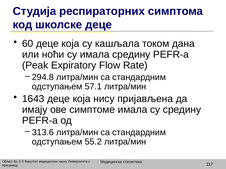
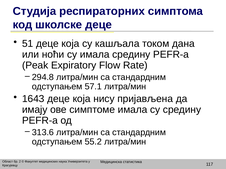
60: 60 -> 51
